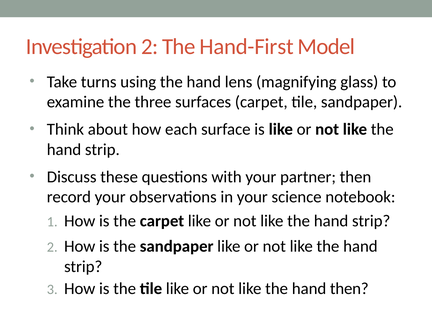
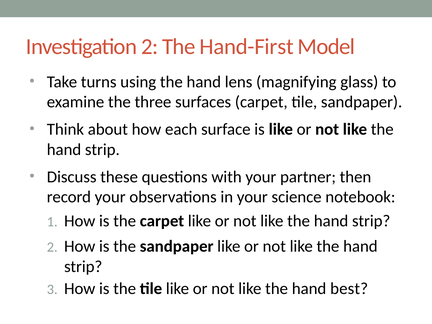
hand then: then -> best
